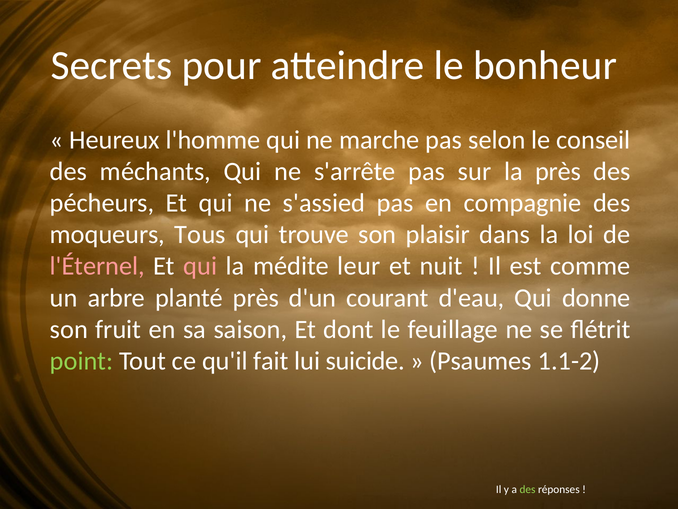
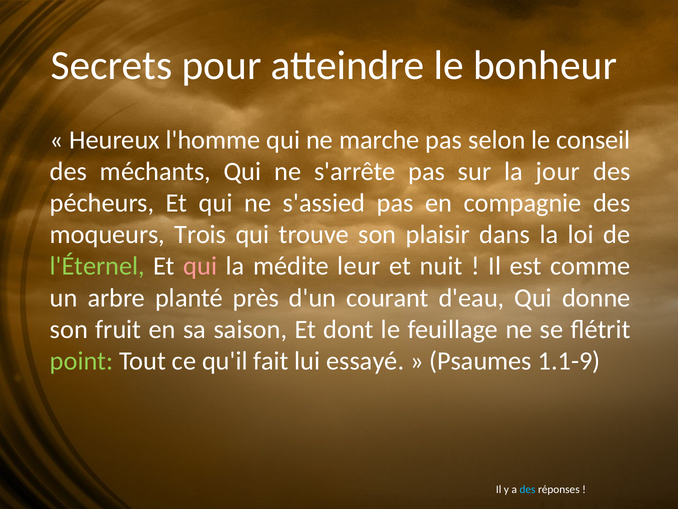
la près: près -> jour
Tous: Tous -> Trois
l'Éternel colour: pink -> light green
suicide: suicide -> essayé
1.1-2: 1.1-2 -> 1.1-9
des at (528, 489) colour: light green -> light blue
